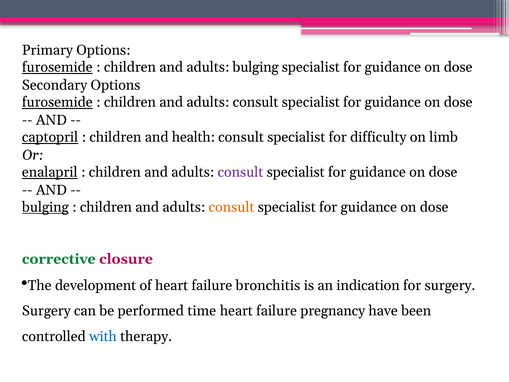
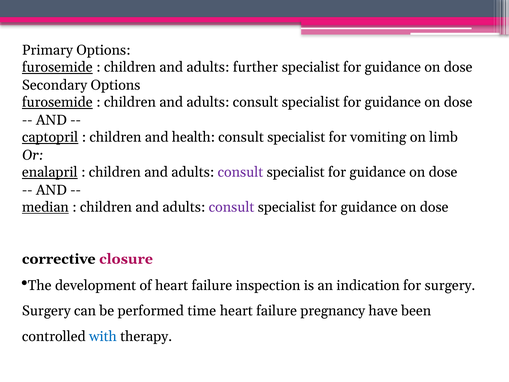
adults bulging: bulging -> further
difficulty: difficulty -> vomiting
bulging at (45, 207): bulging -> median
consult at (232, 207) colour: orange -> purple
corrective colour: green -> black
bronchitis: bronchitis -> inspection
